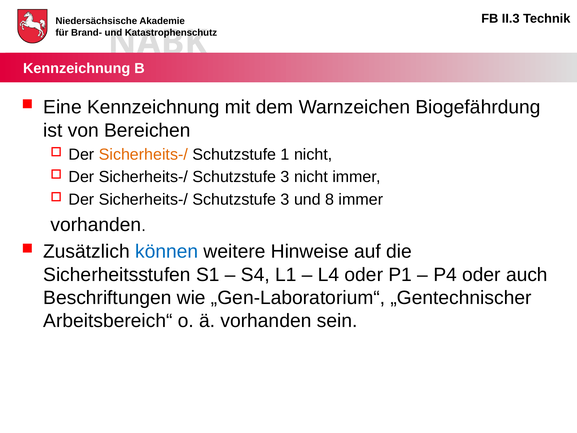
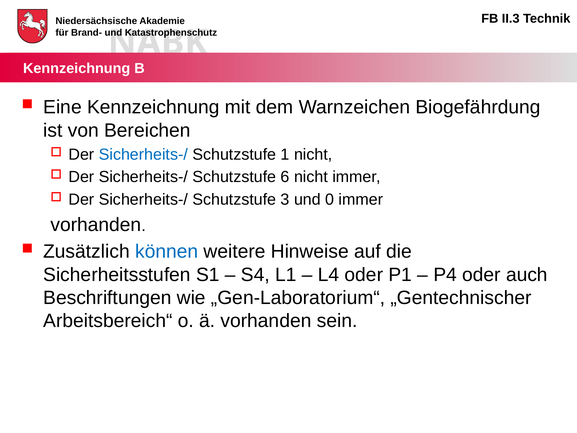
Sicherheits-/ at (143, 154) colour: orange -> blue
3 at (285, 177): 3 -> 6
8: 8 -> 0
